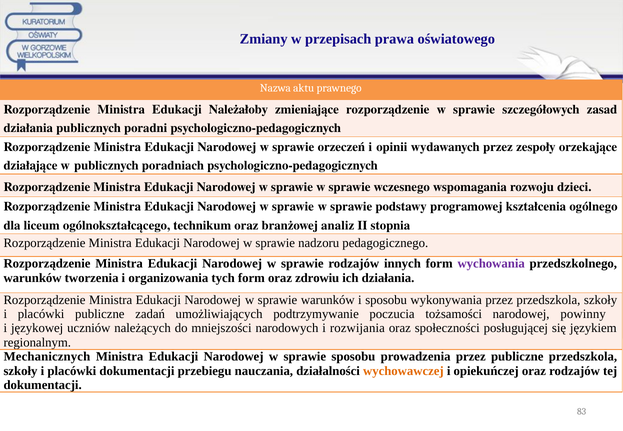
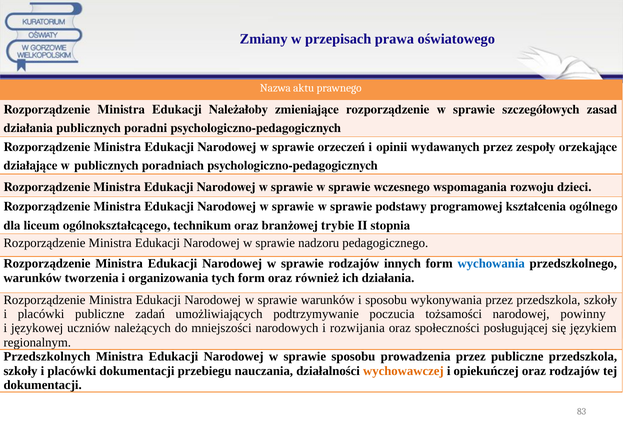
analiz: analiz -> trybie
wychowania colour: purple -> blue
zdrowiu: zdrowiu -> również
Mechanicznych: Mechanicznych -> Przedszkolnych
